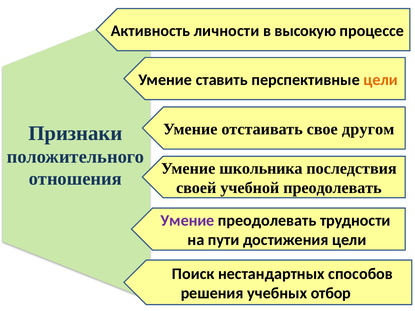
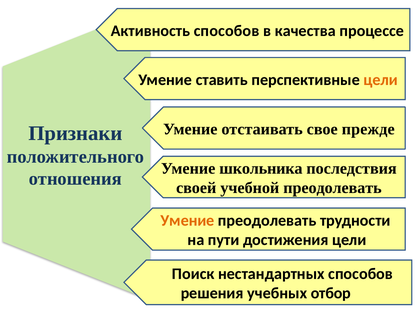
Активность личности: личности -> способов
высокую: высокую -> качества
другом: другом -> прежде
Умение at (187, 221) colour: purple -> orange
